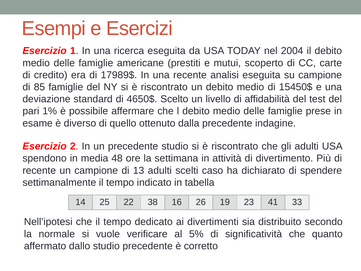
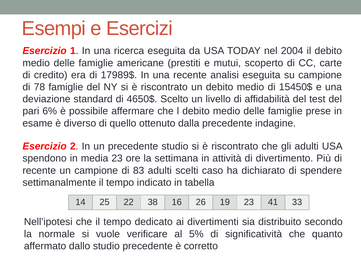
85: 85 -> 78
1%: 1% -> 6%
media 48: 48 -> 23
13: 13 -> 83
